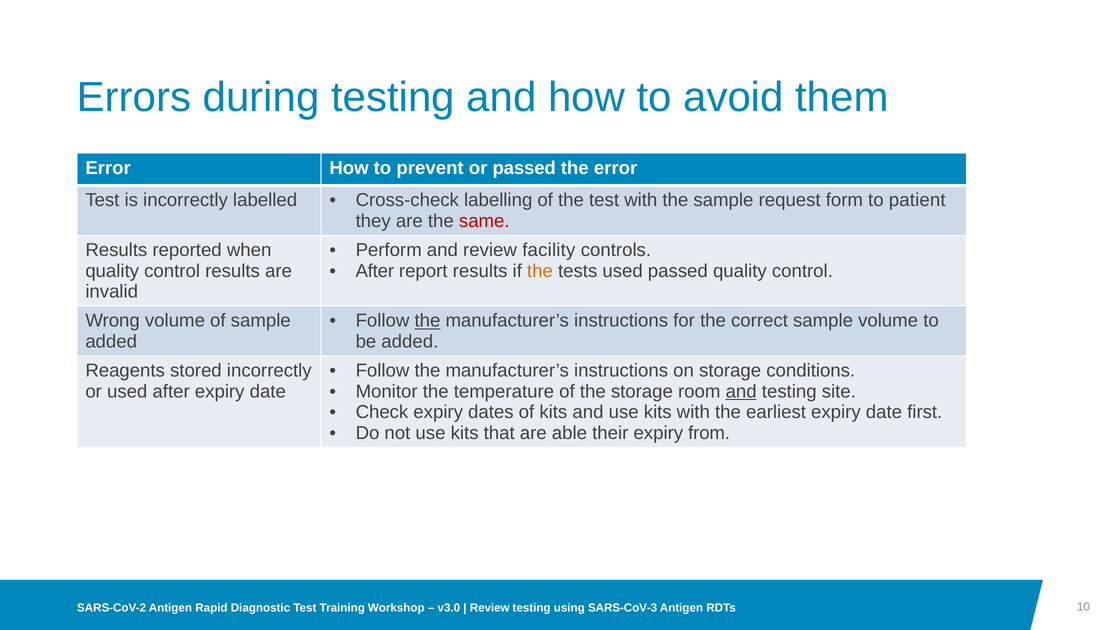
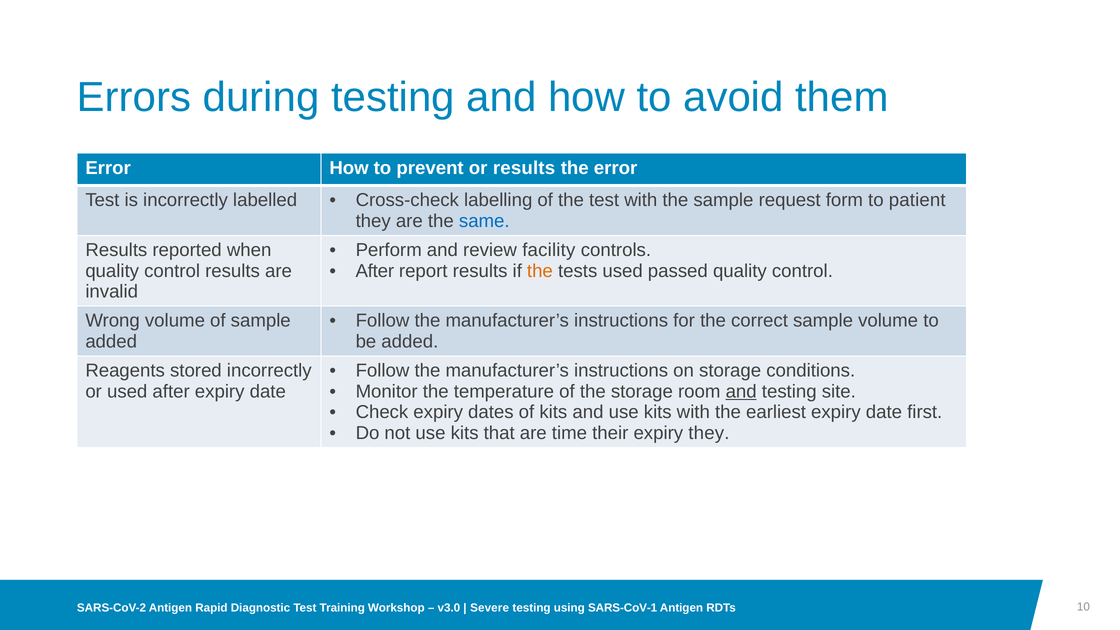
or passed: passed -> results
same colour: red -> blue
the at (427, 321) underline: present -> none
able: able -> time
expiry from: from -> they
Review at (490, 608): Review -> Severe
SARS-CoV-3: SARS-CoV-3 -> SARS-CoV-1
